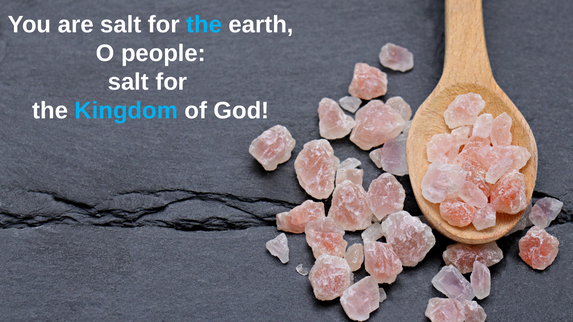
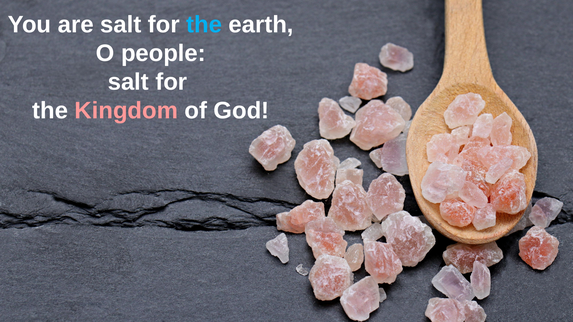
Kingdom colour: light blue -> pink
